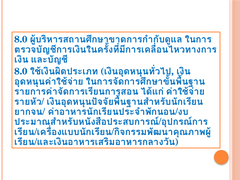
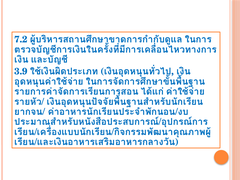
8.0 at (21, 39): 8.0 -> 7.2
8.0 at (21, 71): 8.0 -> 3.9
